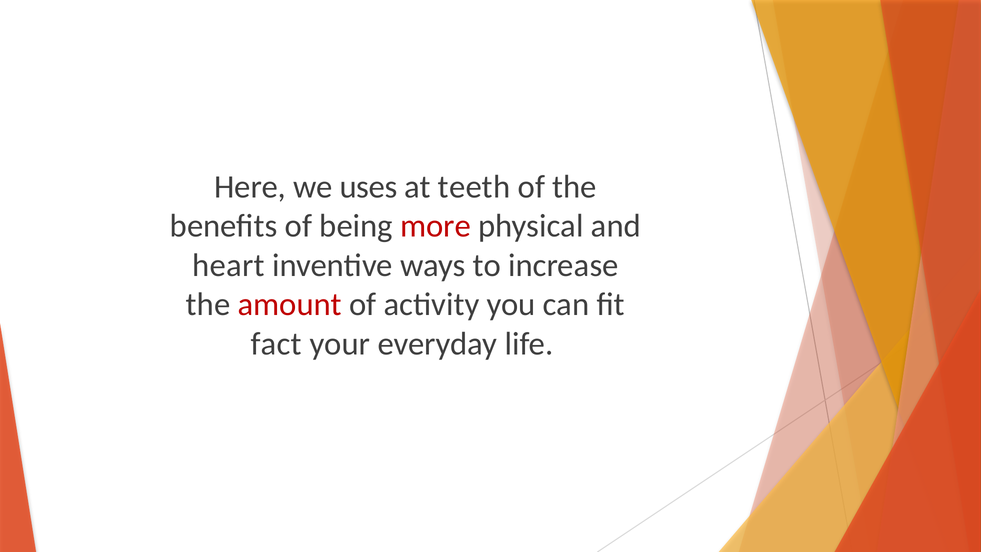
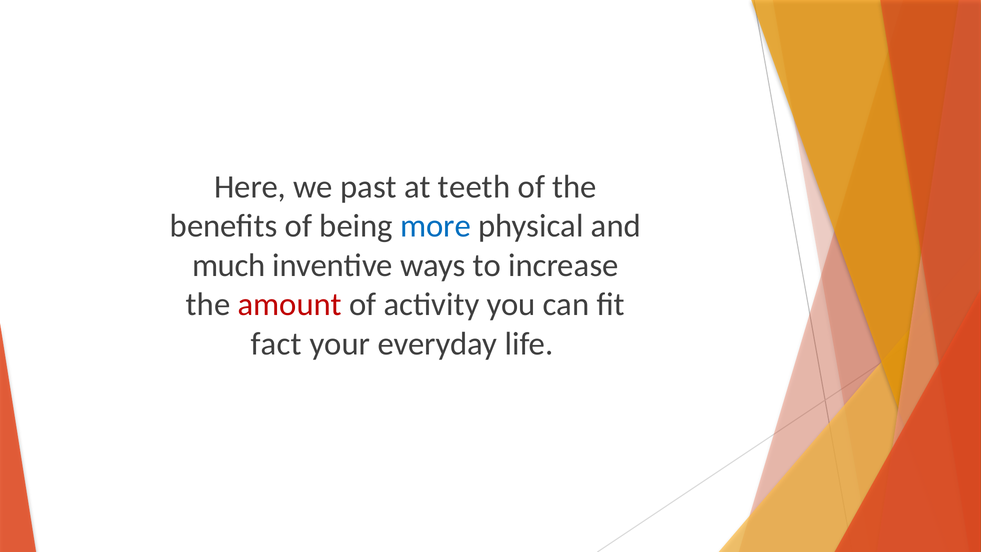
uses: uses -> past
more colour: red -> blue
heart: heart -> much
